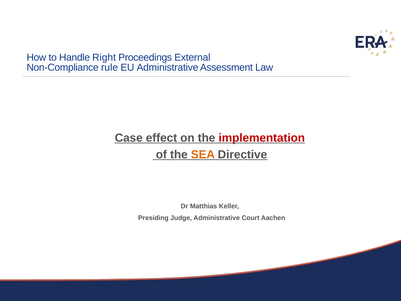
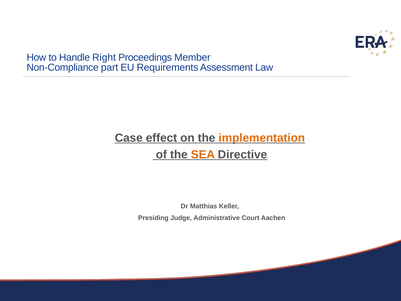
External: External -> Member
rule: rule -> part
EU Administrative: Administrative -> Requirements
implementation colour: red -> orange
